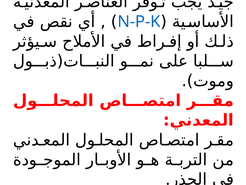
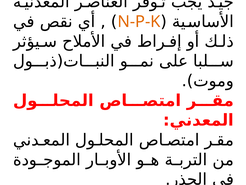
N-P-K colour: blue -> orange
